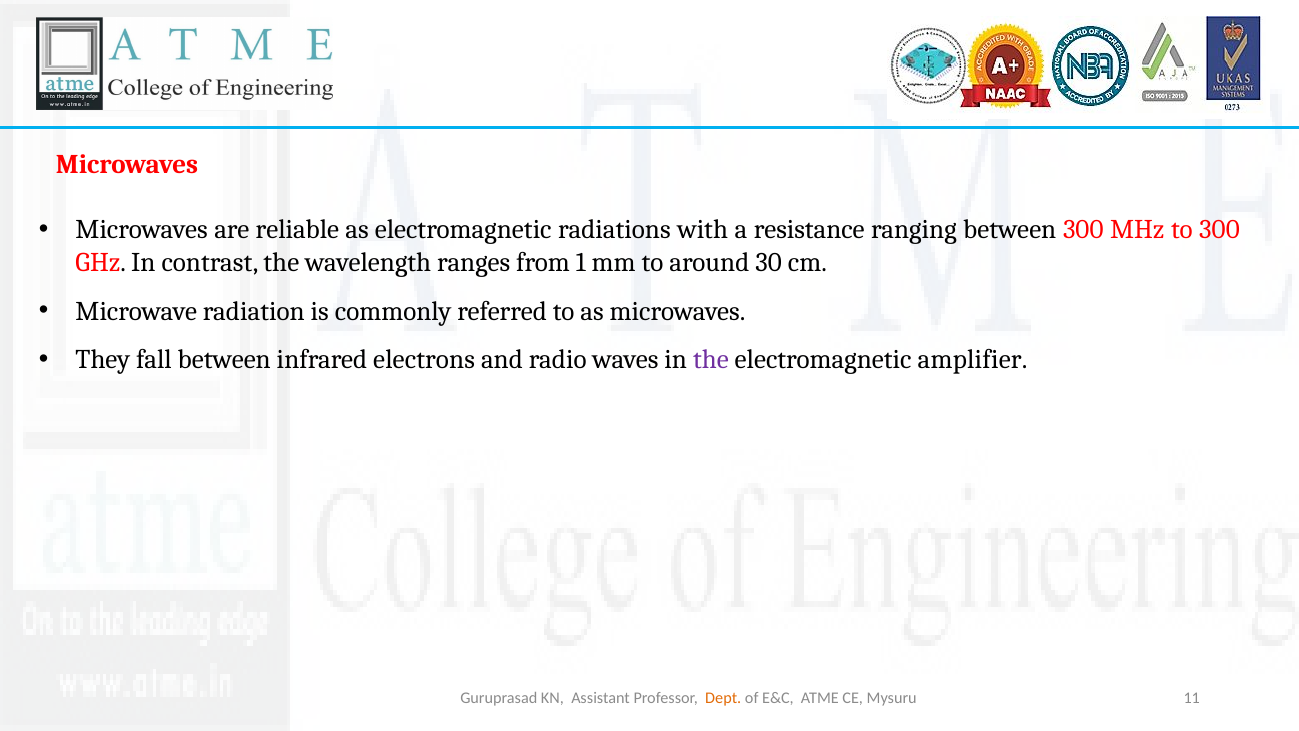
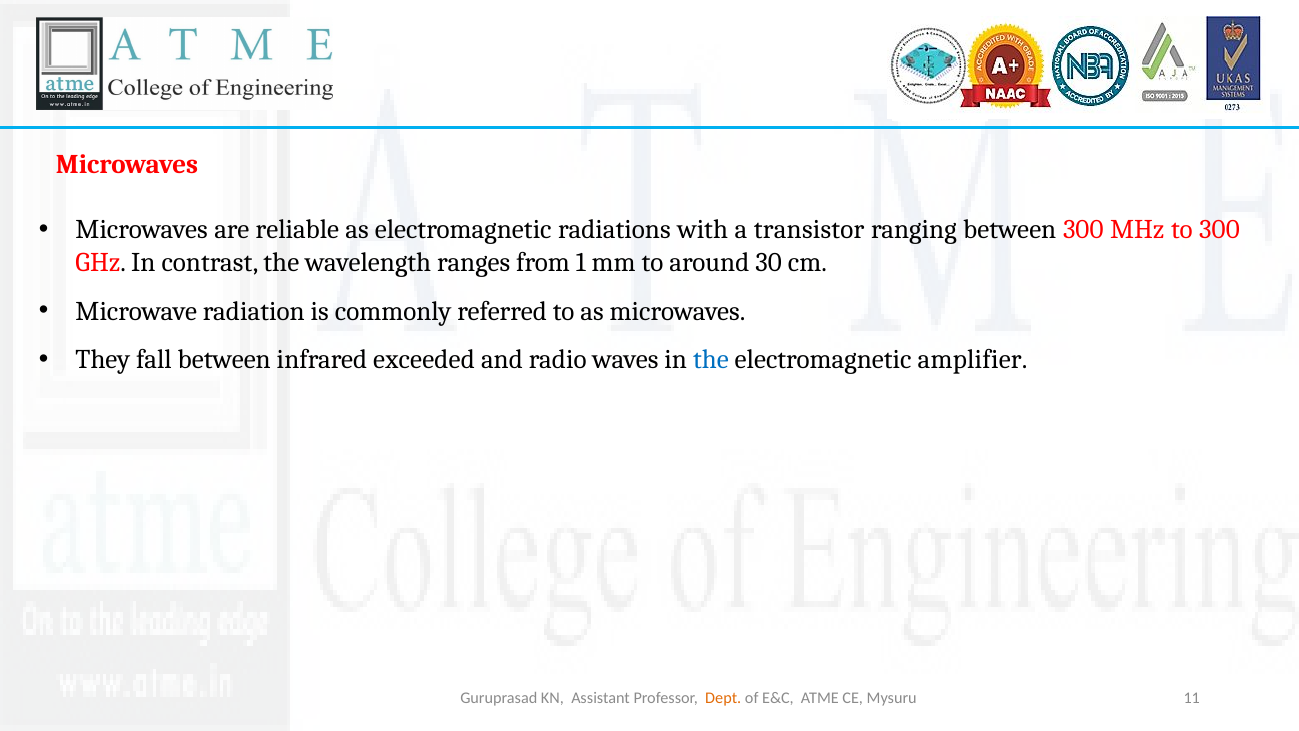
resistance: resistance -> transistor
electrons: electrons -> exceeded
the at (711, 360) colour: purple -> blue
